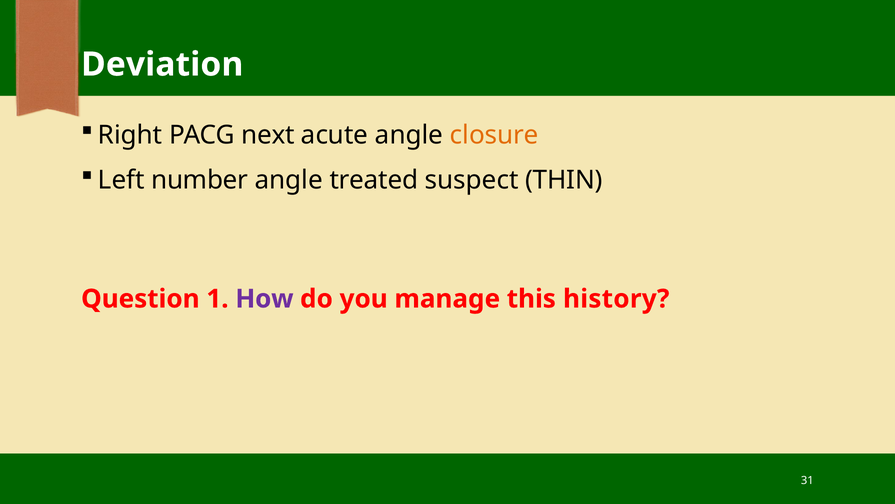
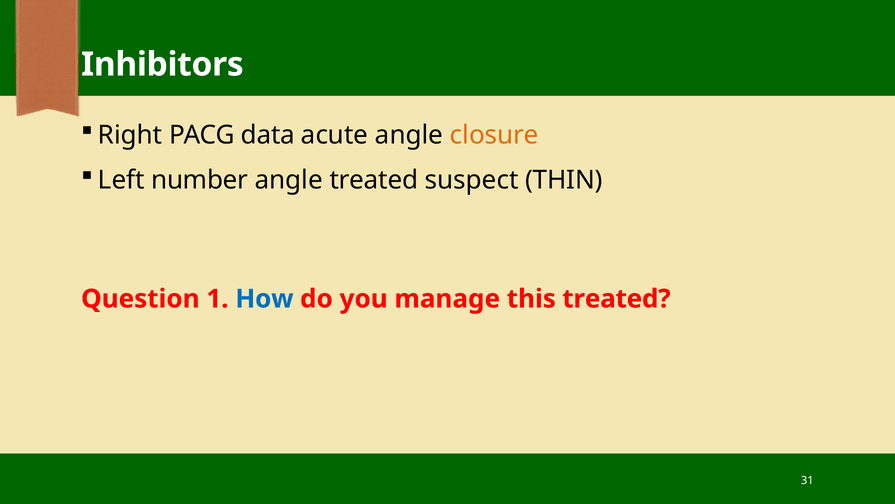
Deviation: Deviation -> Inhibitors
next: next -> data
How colour: purple -> blue
this history: history -> treated
